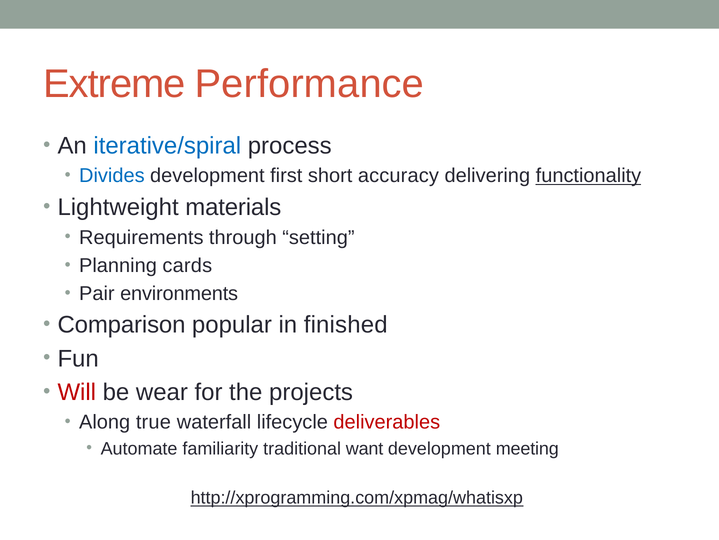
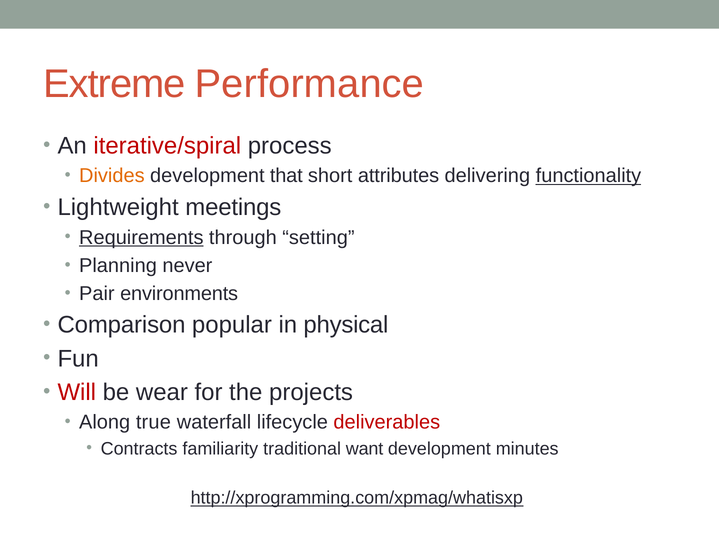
iterative/spiral colour: blue -> red
Divides colour: blue -> orange
first: first -> that
accuracy: accuracy -> attributes
materials: materials -> meetings
Requirements underline: none -> present
cards: cards -> never
finished: finished -> physical
Automate: Automate -> Contracts
meeting: meeting -> minutes
